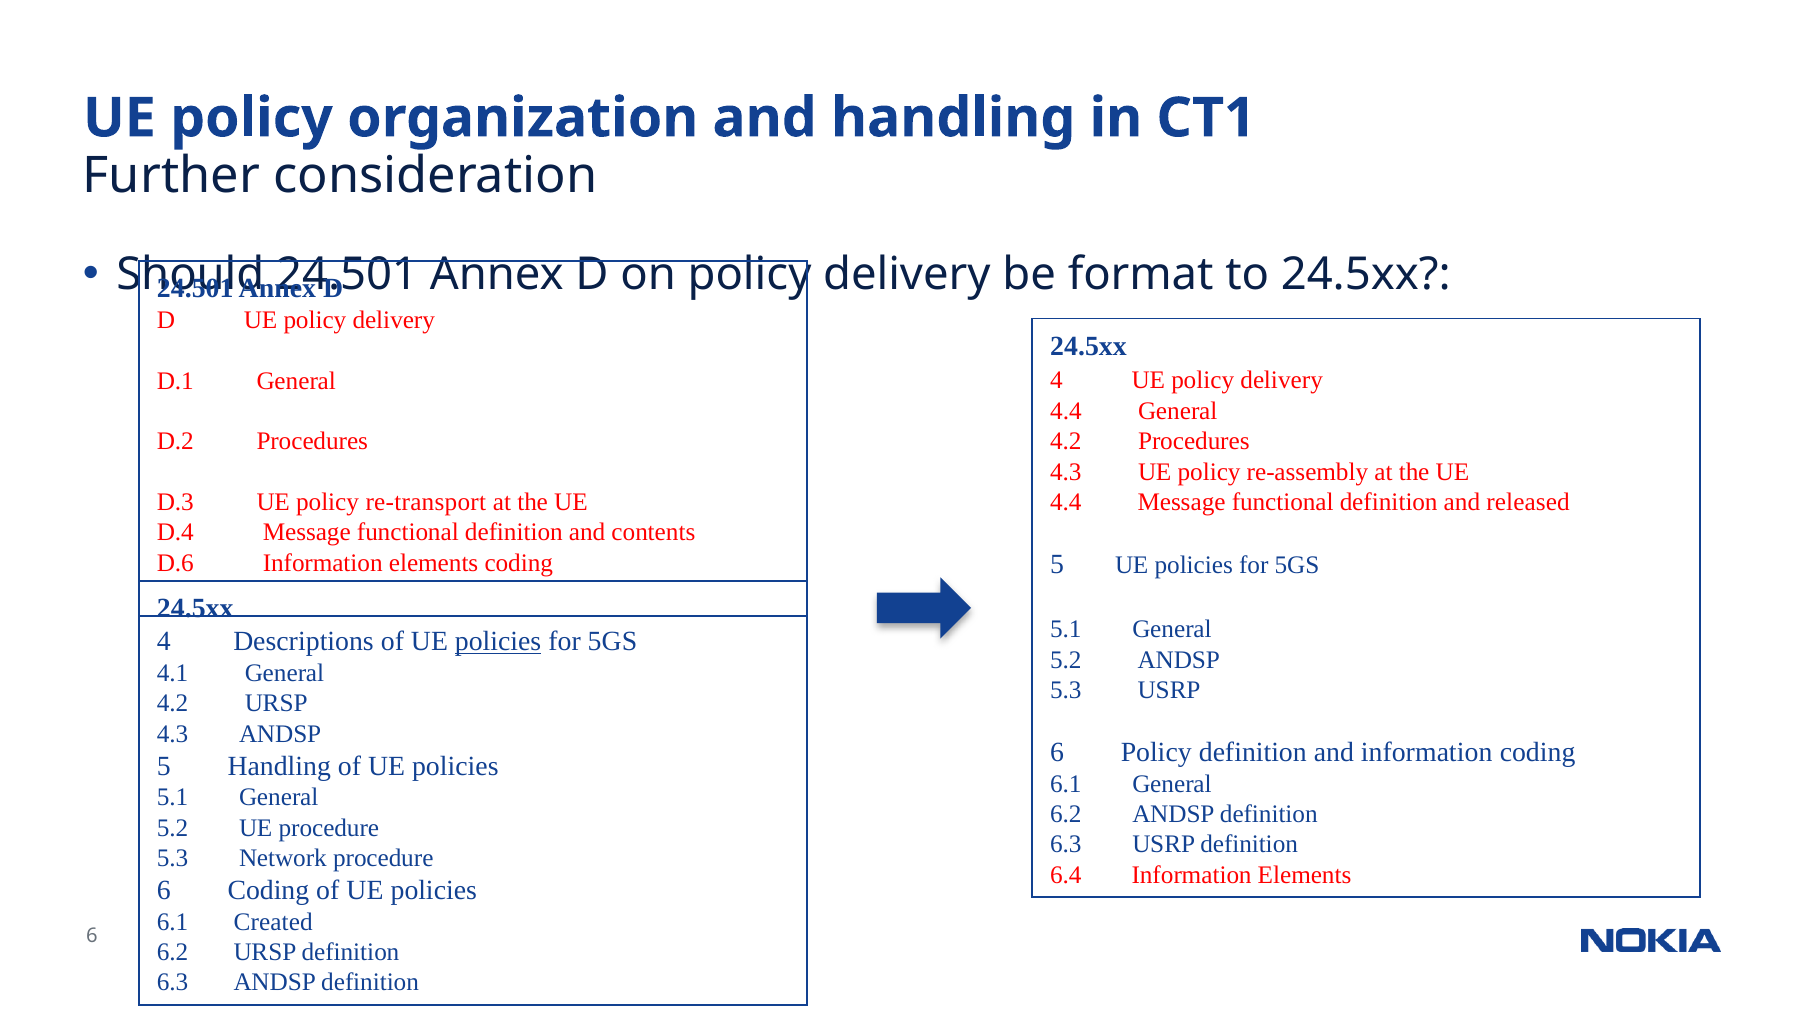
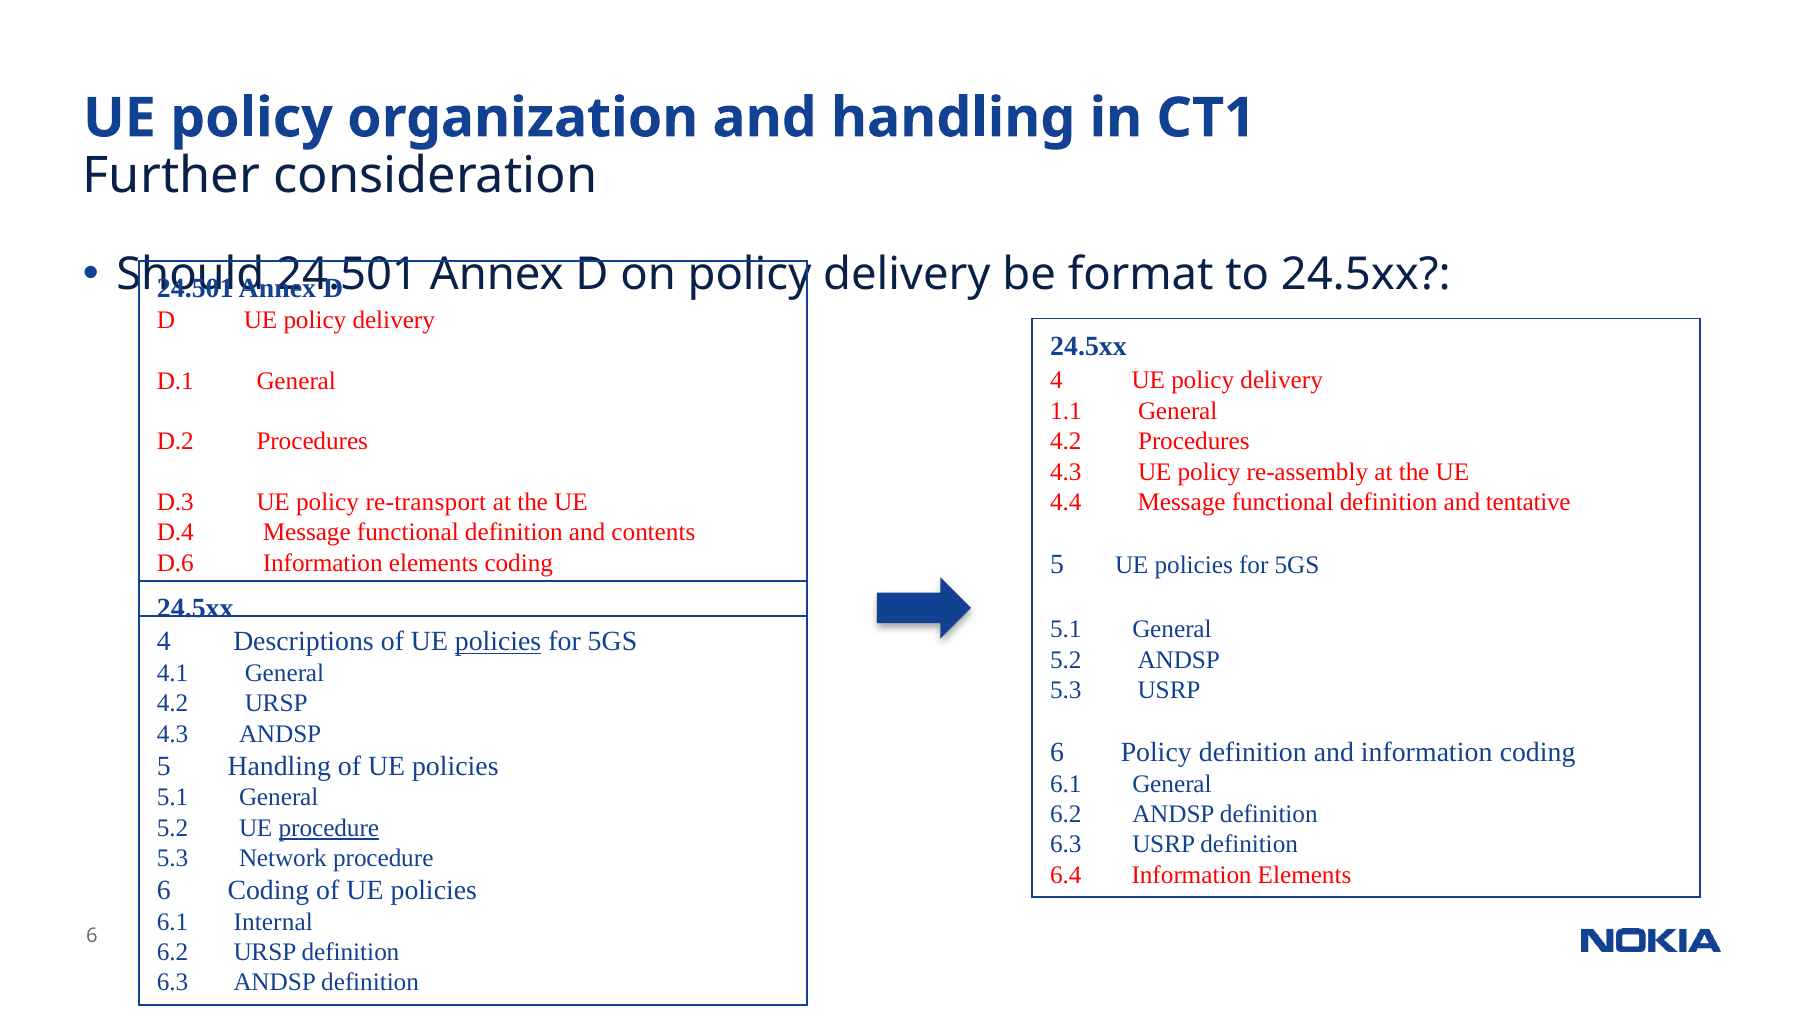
4.4 at (1066, 411): 4.4 -> 1.1
released: released -> tentative
procedure at (329, 828) underline: none -> present
6.1 Created: Created -> Internal
